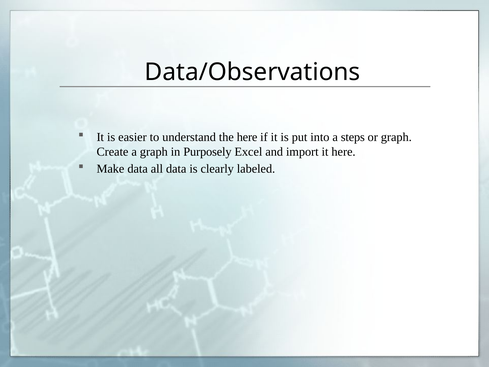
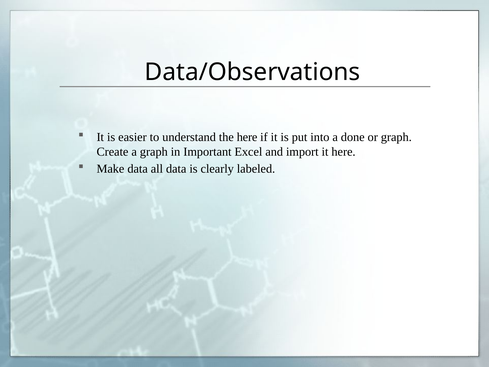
steps: steps -> done
Purposely: Purposely -> Important
